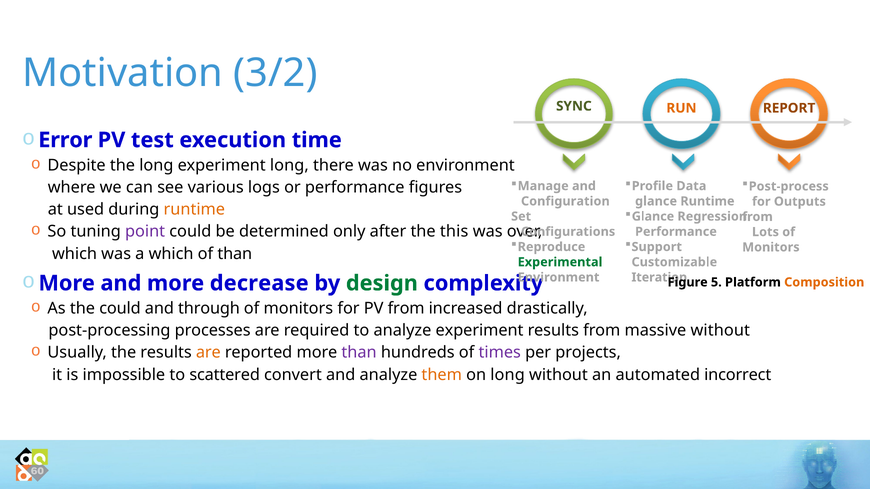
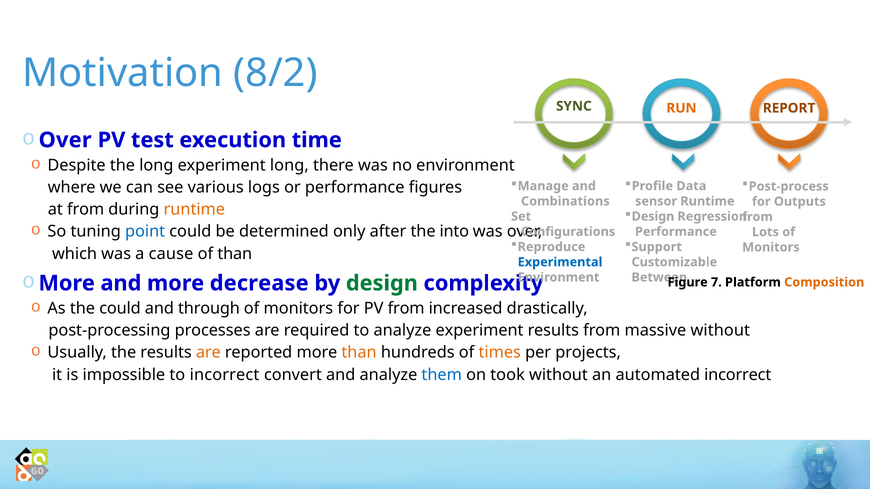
3/2: 3/2 -> 8/2
Error at (65, 140): Error -> Over
Configuration: Configuration -> Combinations
glance at (656, 201): glance -> sensor
at used: used -> from
Glance at (653, 217): Glance -> Design
point colour: purple -> blue
this: this -> into
a which: which -> cause
Experimental colour: green -> blue
Iteration: Iteration -> Between
5: 5 -> 7
than at (359, 353) colour: purple -> orange
times colour: purple -> orange
to scattered: scattered -> incorrect
them colour: orange -> blue
on long: long -> took
